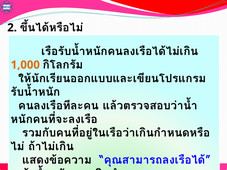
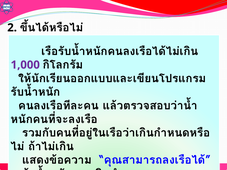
1,000 colour: orange -> purple
